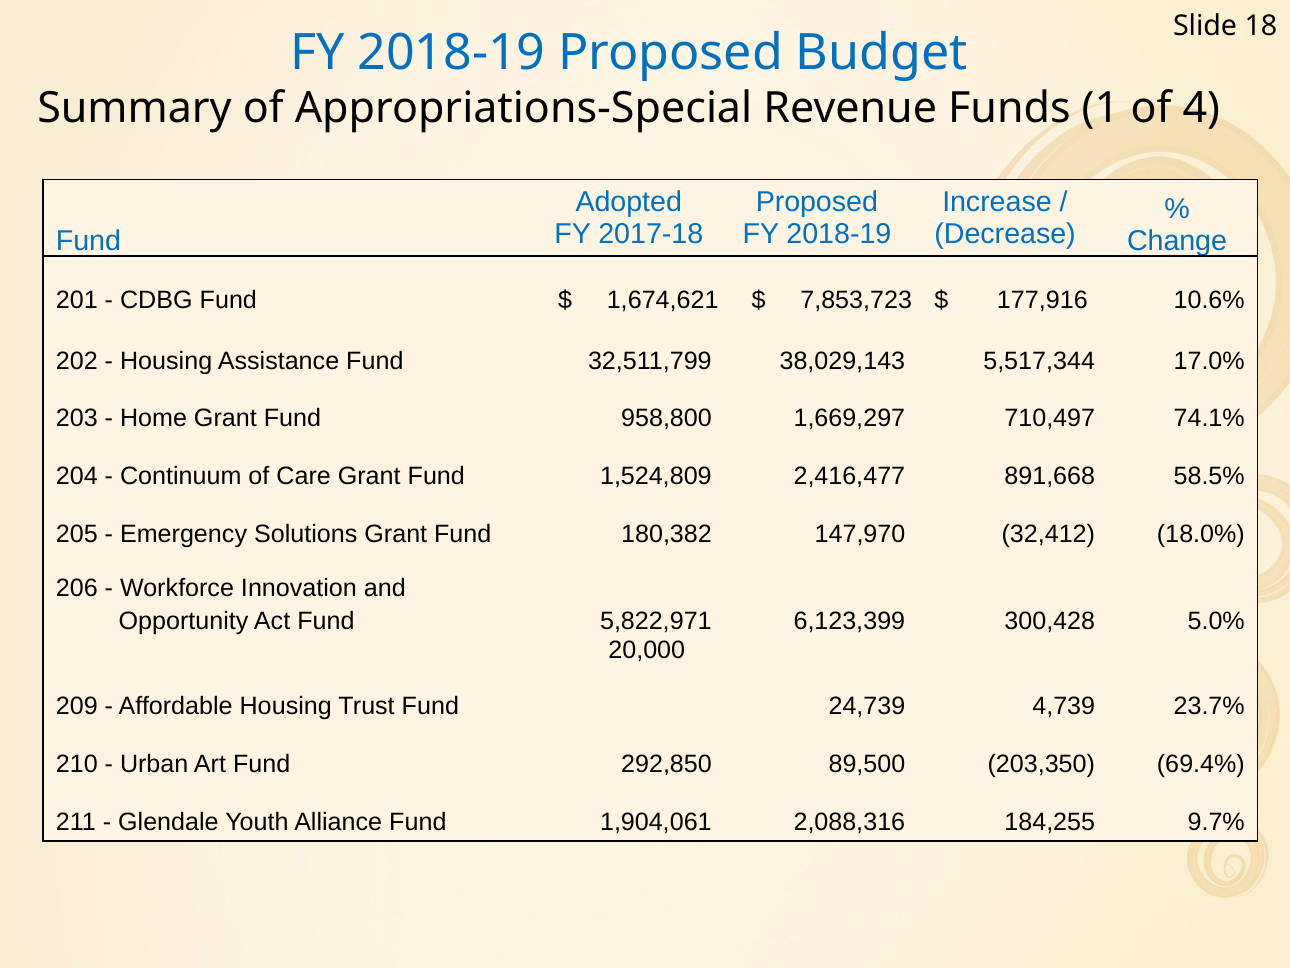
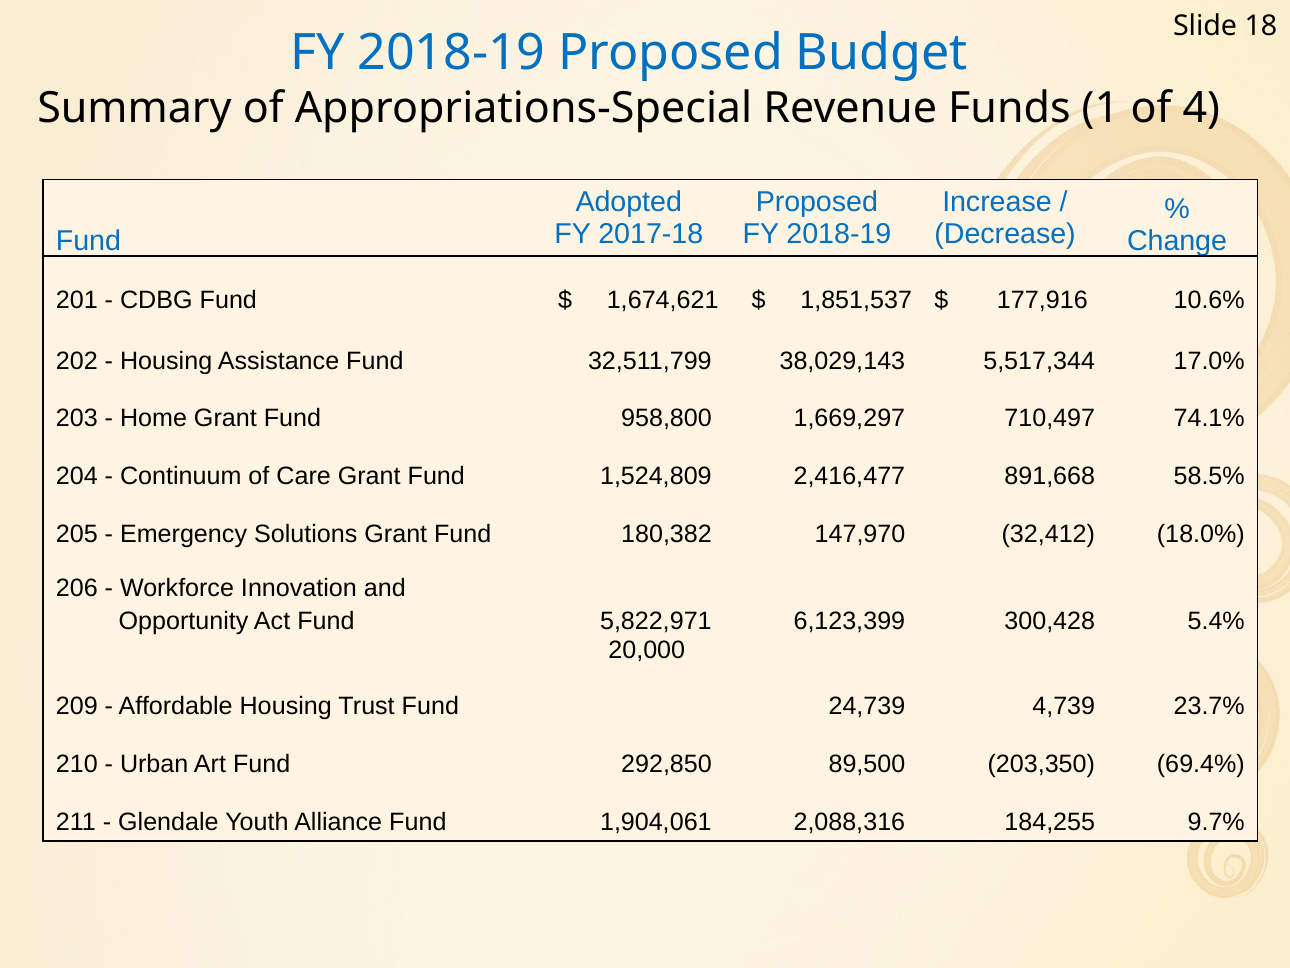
7,853,723: 7,853,723 -> 1,851,537
5.0%: 5.0% -> 5.4%
